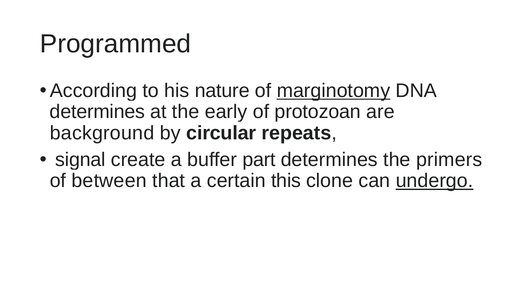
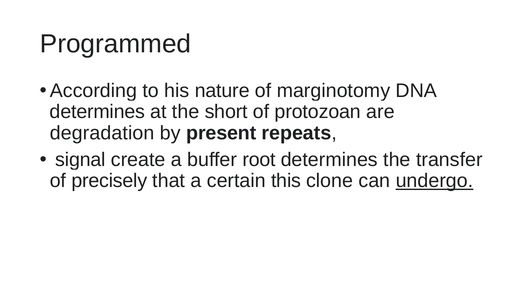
marginotomy underline: present -> none
early: early -> short
background: background -> degradation
circular: circular -> present
part: part -> root
primers: primers -> transfer
between: between -> precisely
